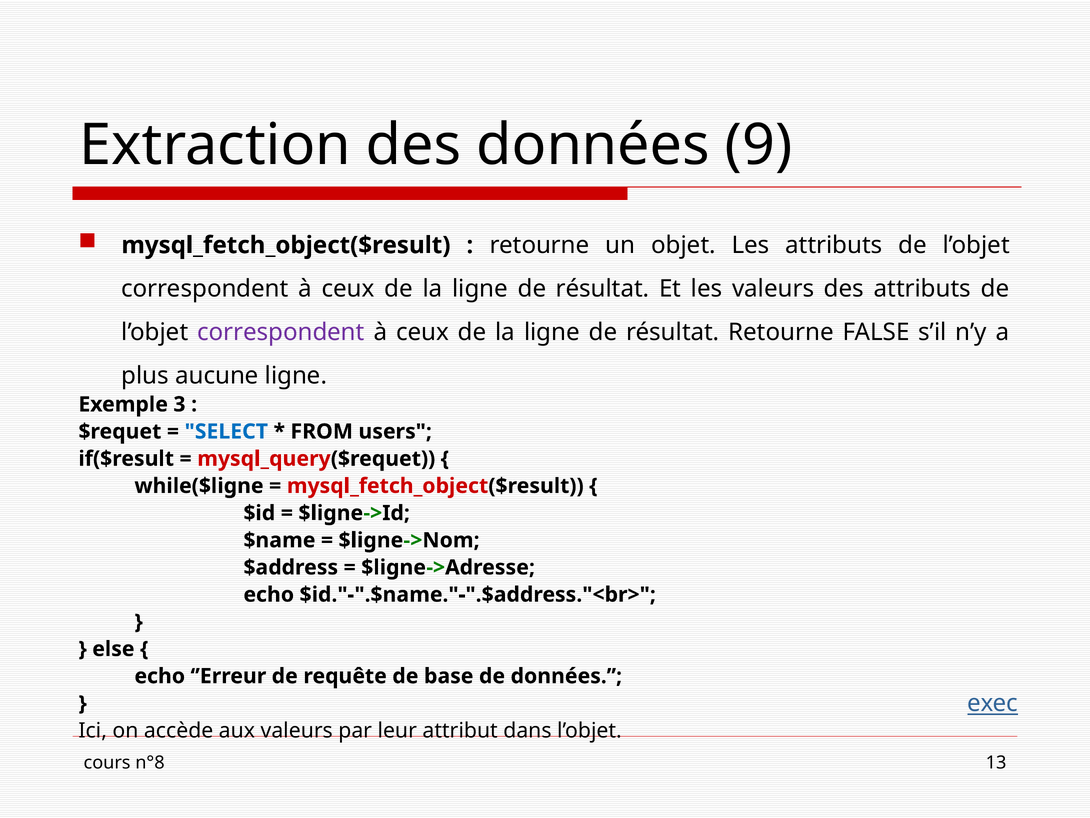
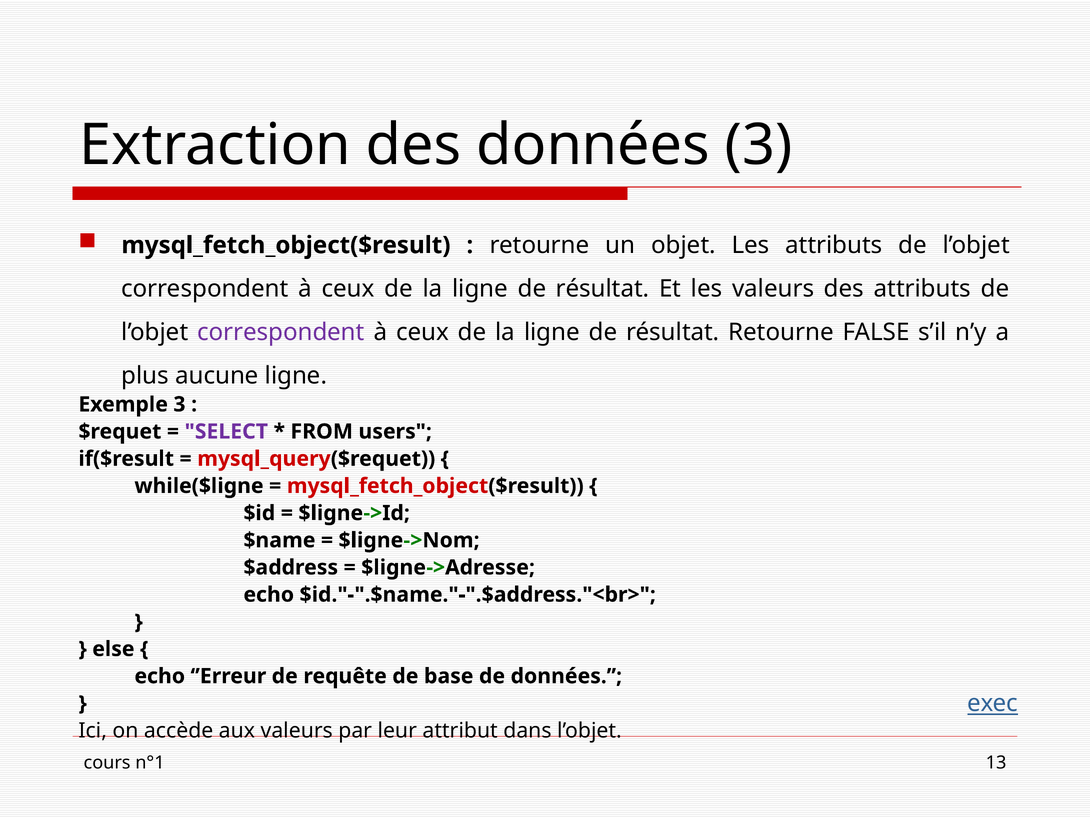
données 9: 9 -> 3
SELECT colour: blue -> purple
n°8: n°8 -> n°1
